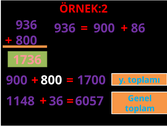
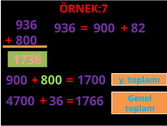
ÖRNEK:2: ÖRNEK:2 -> ÖRNEK:7
86: 86 -> 82
800 at (51, 80) colour: white -> light green
1148: 1148 -> 4700
6057: 6057 -> 1766
